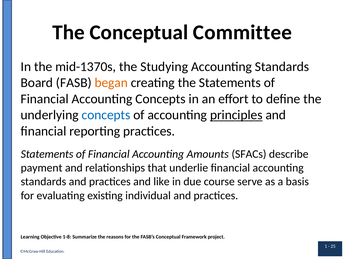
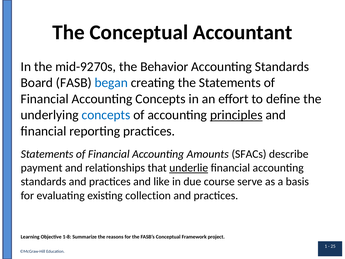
Committee: Committee -> Accountant
mid-13: mid-13 -> mid-92
Studying: Studying -> Behavior
began colour: orange -> blue
underlie underline: none -> present
individual: individual -> collection
